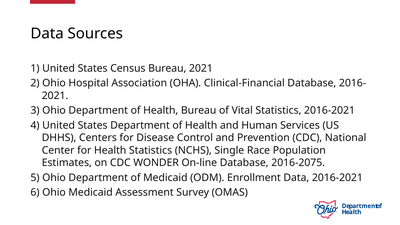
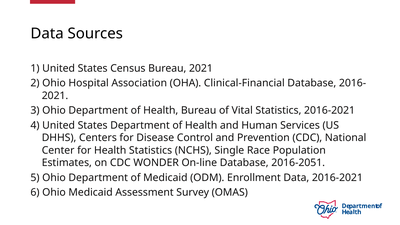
2016-2075: 2016-2075 -> 2016-2051
